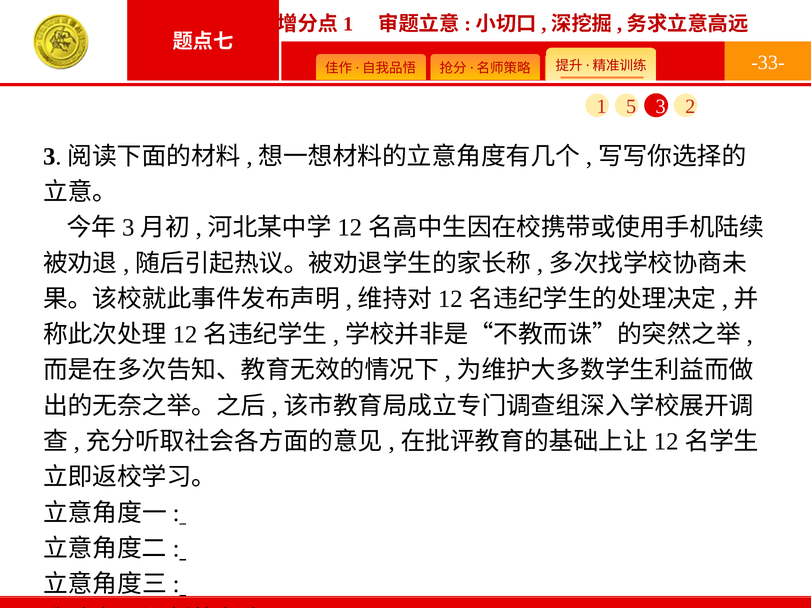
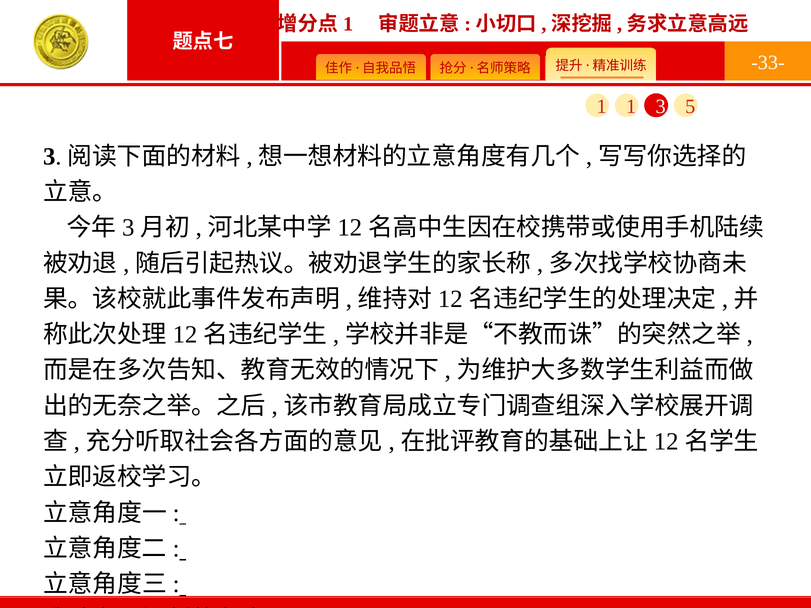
1 5: 5 -> 1
2: 2 -> 5
